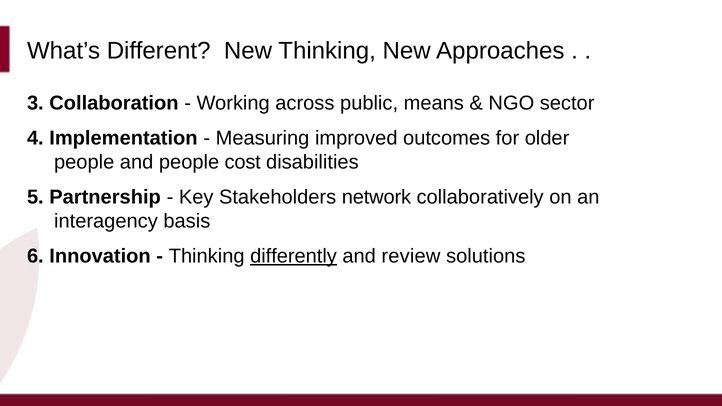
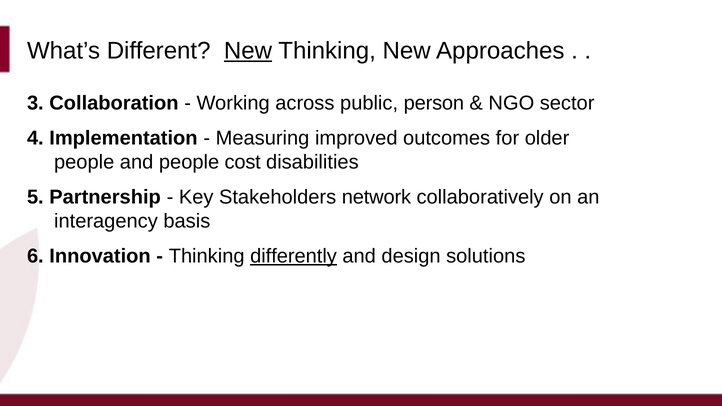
New at (248, 51) underline: none -> present
means: means -> person
review: review -> design
